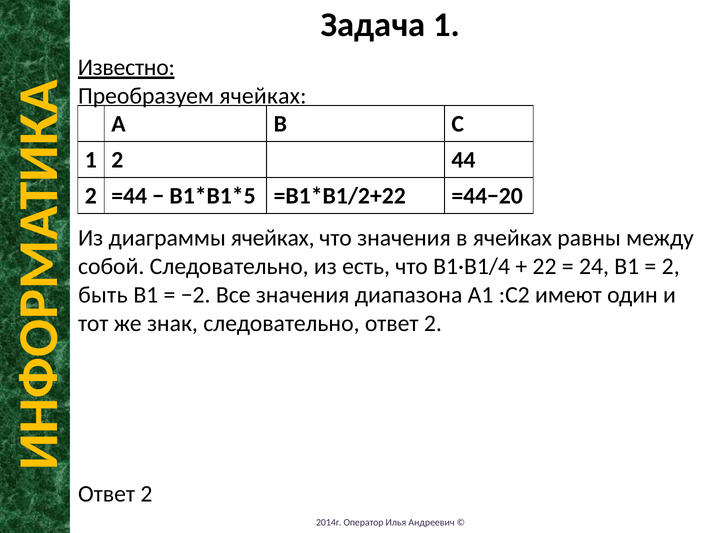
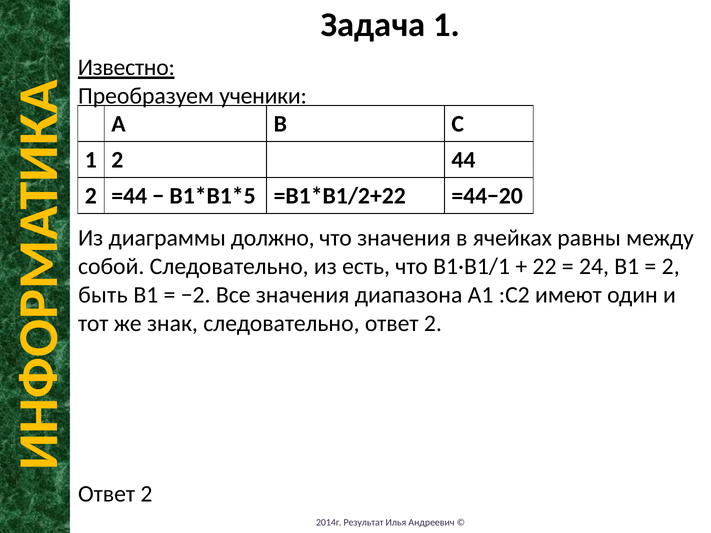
Преобразуем ячейках: ячейках -> ученики
диаграммы ячейках: ячейках -> должно
В1·В1/4: В1·В1/4 -> В1·В1/1
Оператор: Оператор -> Результат
